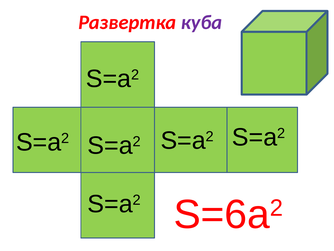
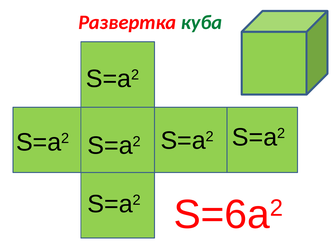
куба colour: purple -> green
